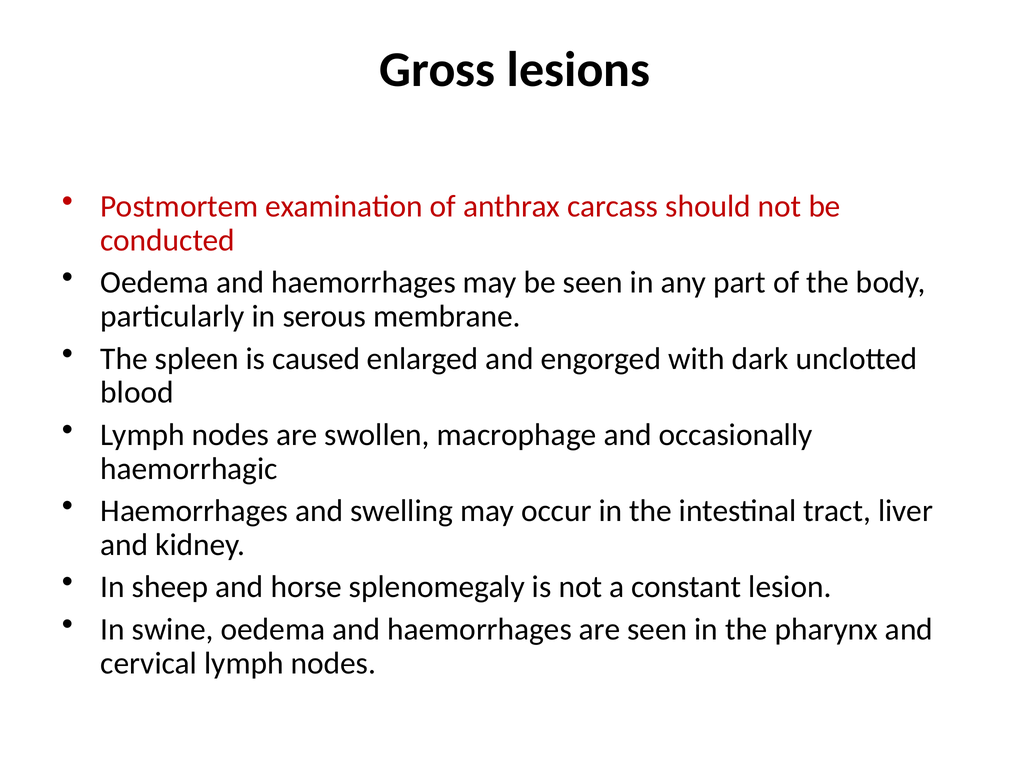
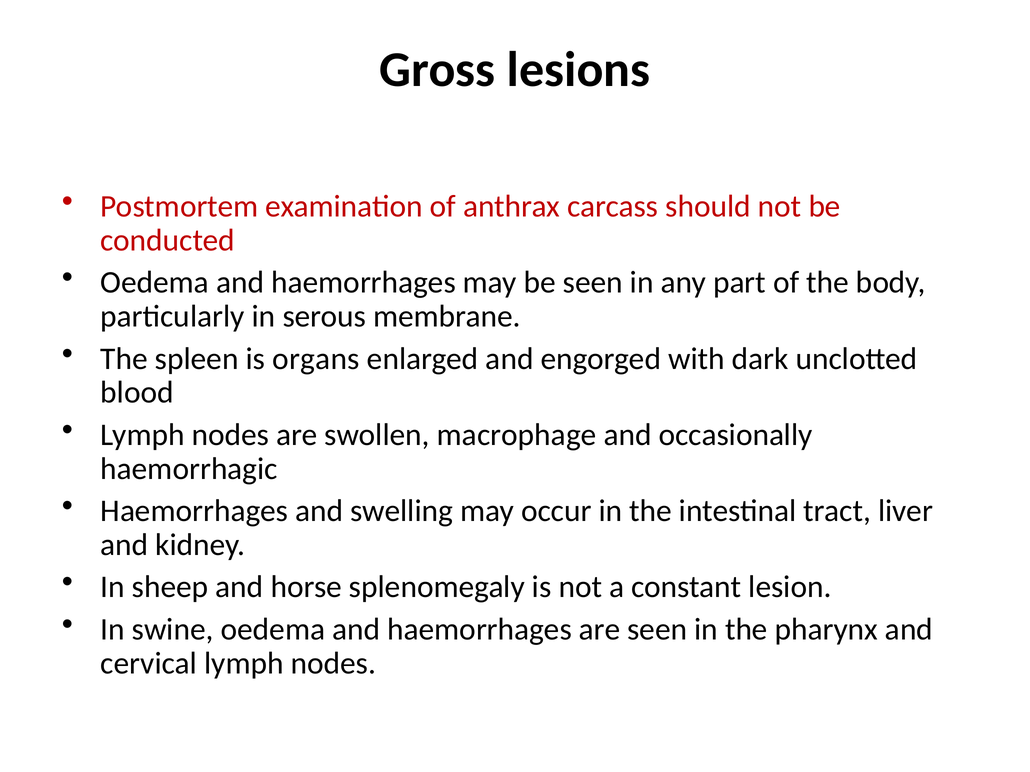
caused: caused -> organs
